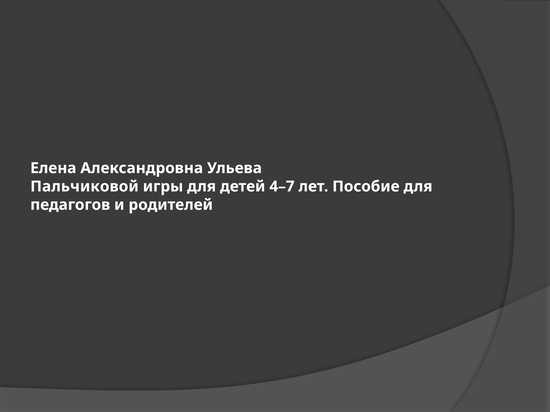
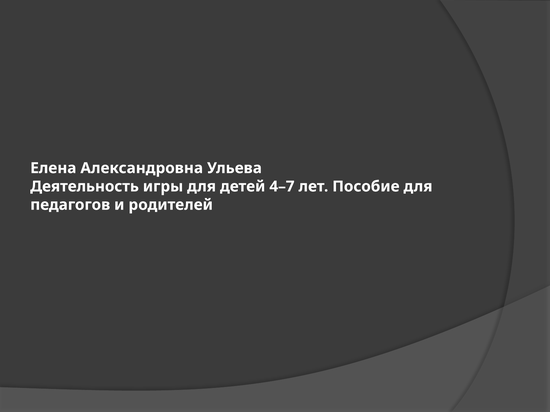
Пальчиковой: Пальчиковой -> Деятельность
